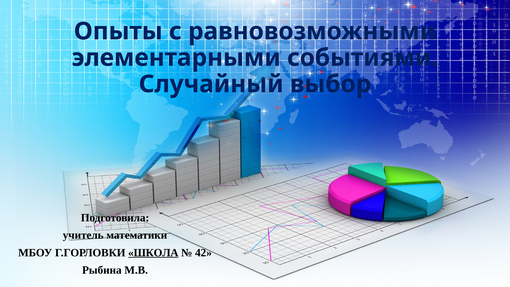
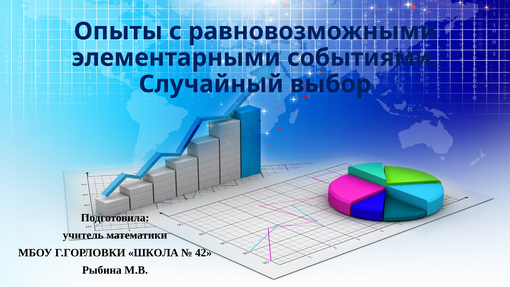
ШКОЛА underline: present -> none
